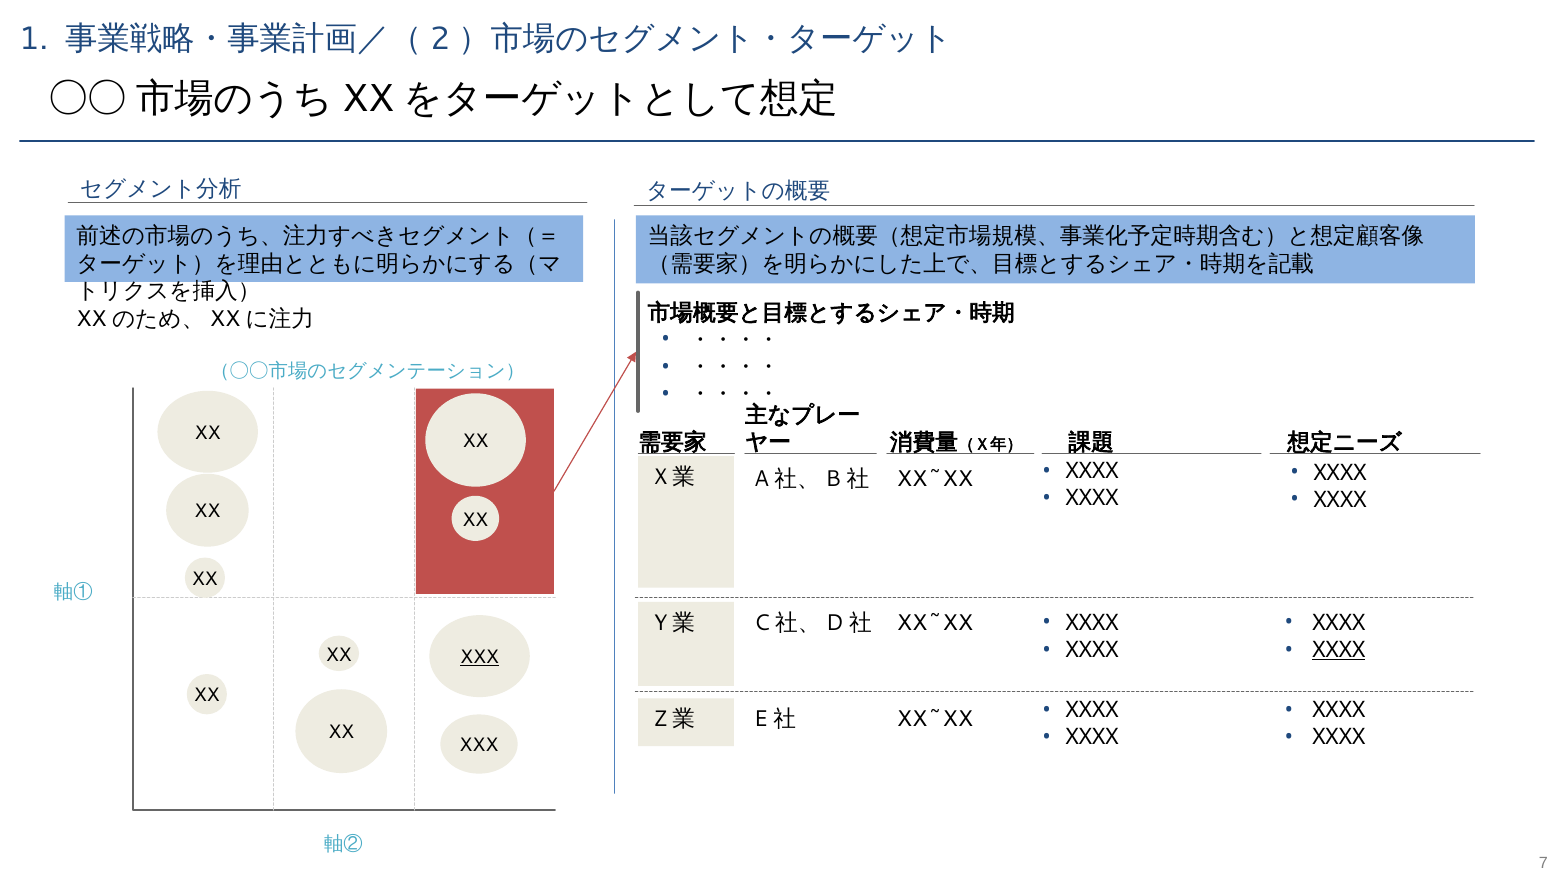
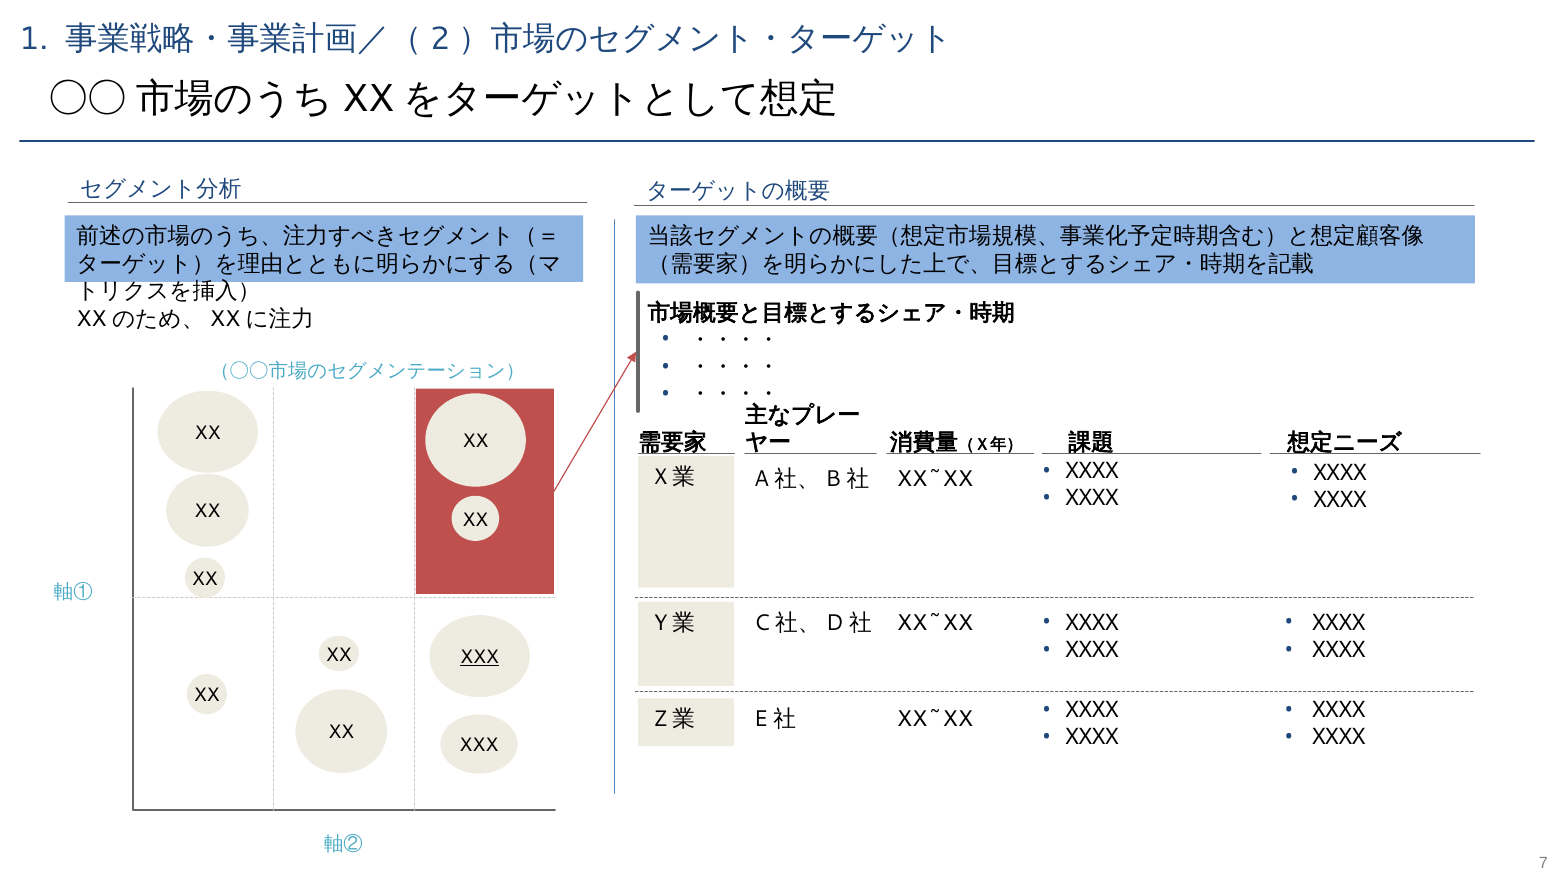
XXXX at (1339, 650) underline: present -> none
